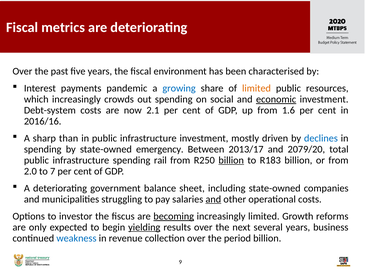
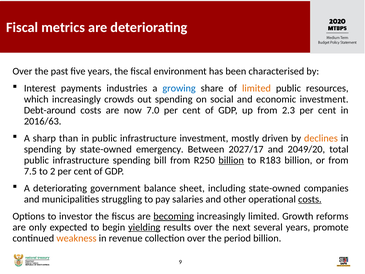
pandemic: pandemic -> industries
economic underline: present -> none
Debt-system: Debt-system -> Debt-around
2.1: 2.1 -> 7.0
1.6: 1.6 -> 2.3
2016/16: 2016/16 -> 2016/63
declines colour: blue -> orange
2013/17: 2013/17 -> 2027/17
2079/20: 2079/20 -> 2049/20
rail: rail -> bill
2.0: 2.0 -> 7.5
7: 7 -> 2
and at (213, 199) underline: present -> none
costs at (310, 199) underline: none -> present
business: business -> promote
weakness colour: blue -> orange
